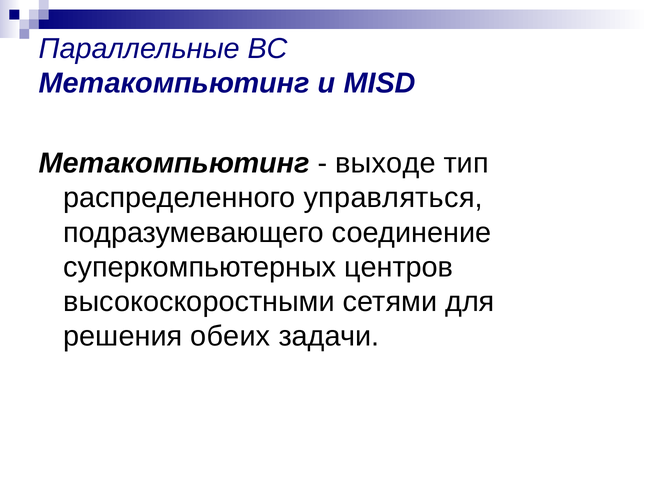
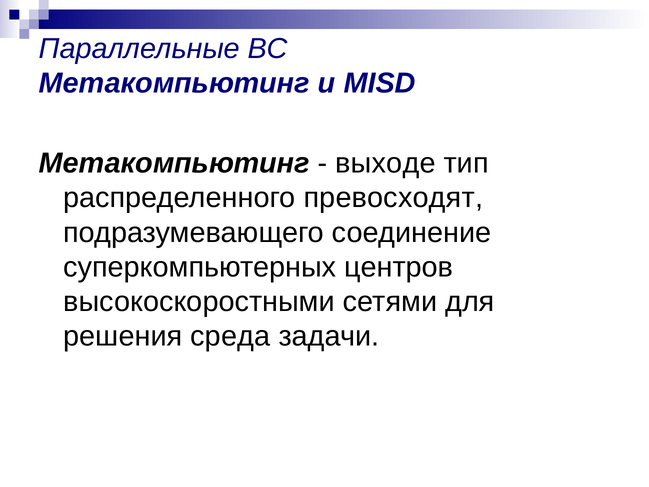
управляться: управляться -> превосходят
обеих: обеих -> среда
